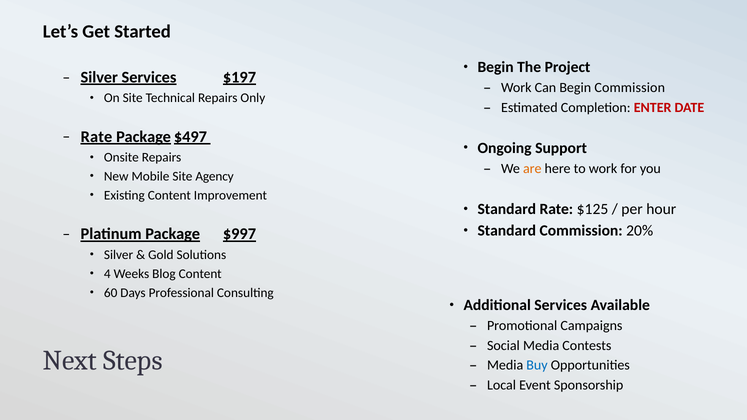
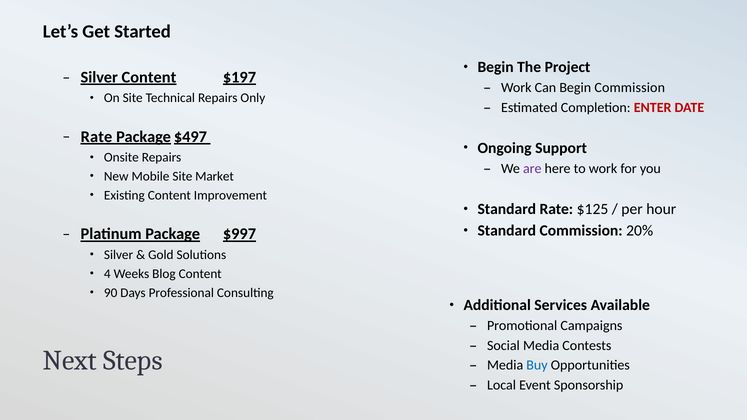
Silver Services: Services -> Content
are colour: orange -> purple
Agency: Agency -> Market
60: 60 -> 90
